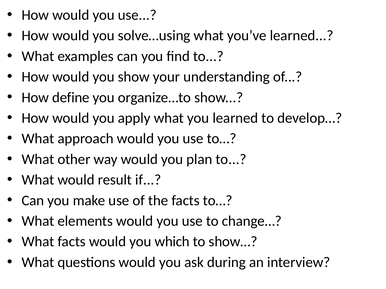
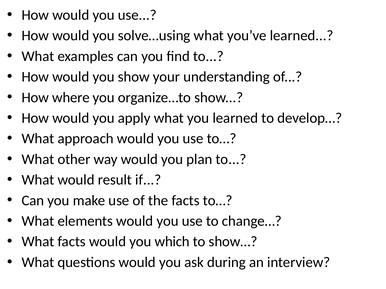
define: define -> where
